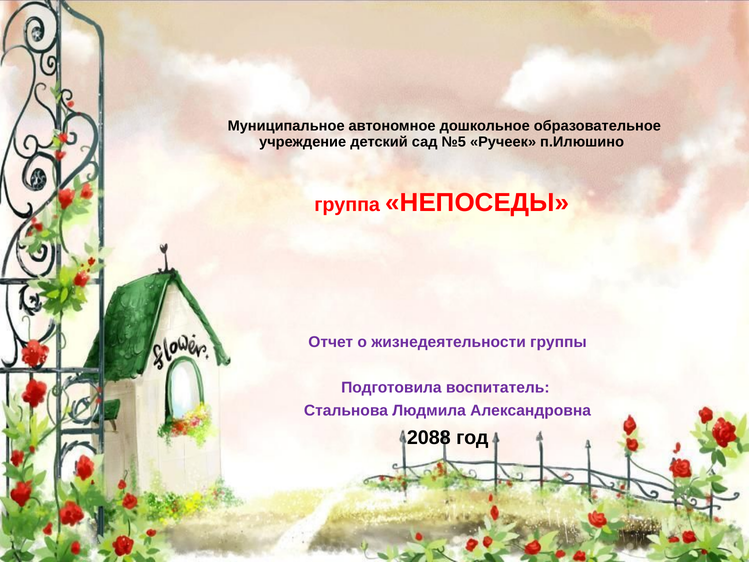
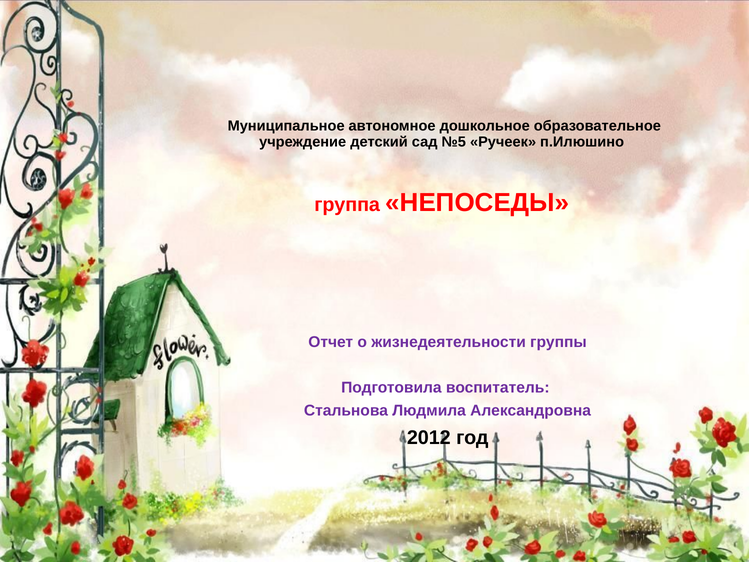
2088: 2088 -> 2012
